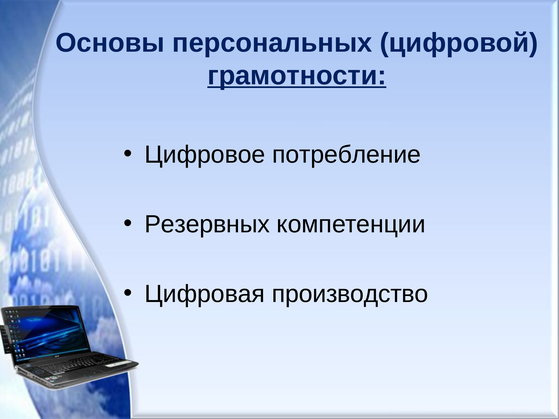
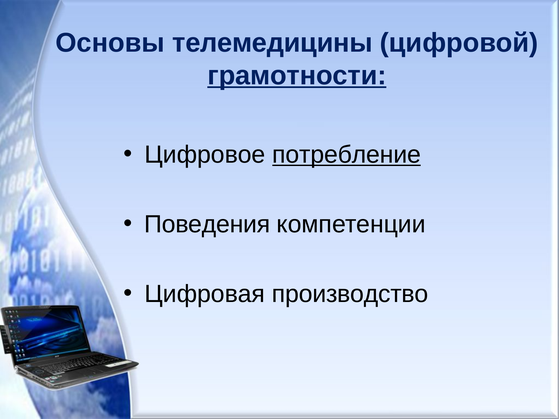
персональных: персональных -> телемедицины
потребление underline: none -> present
Резервных: Резервных -> Поведения
